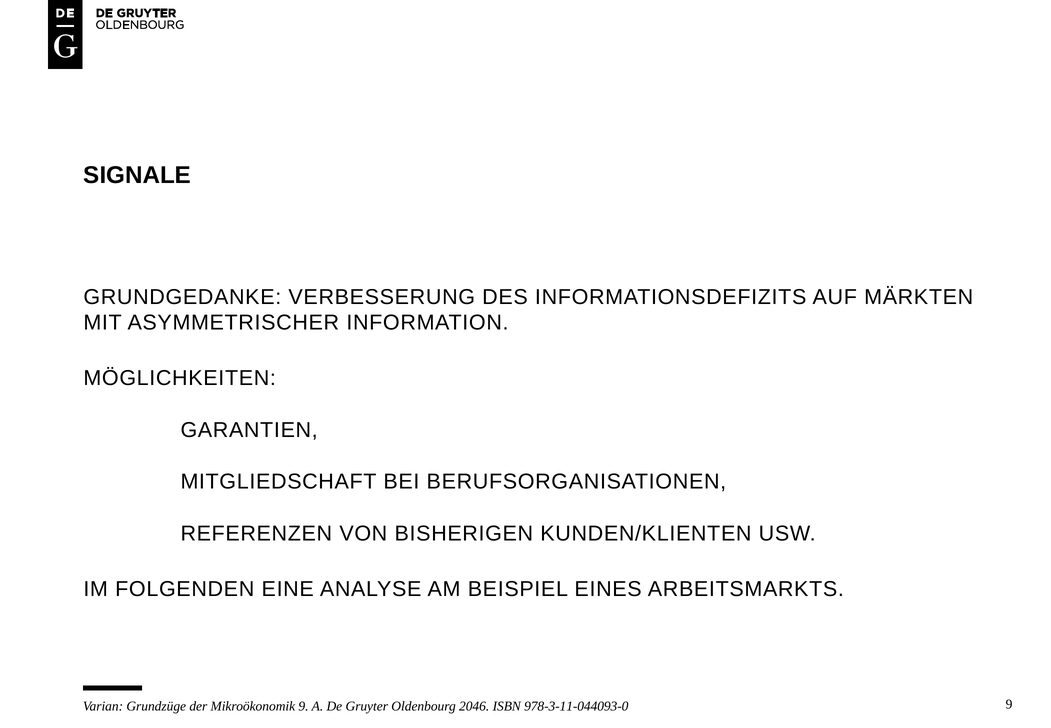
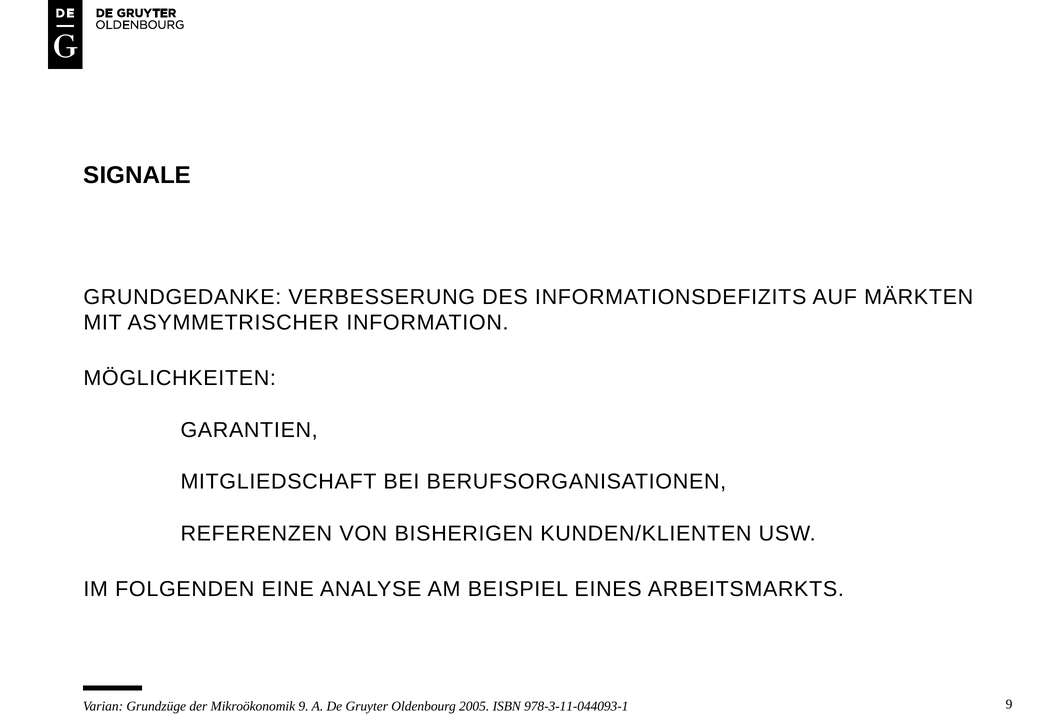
2046: 2046 -> 2005
978-3-11-044093-0: 978-3-11-044093-0 -> 978-3-11-044093-1
